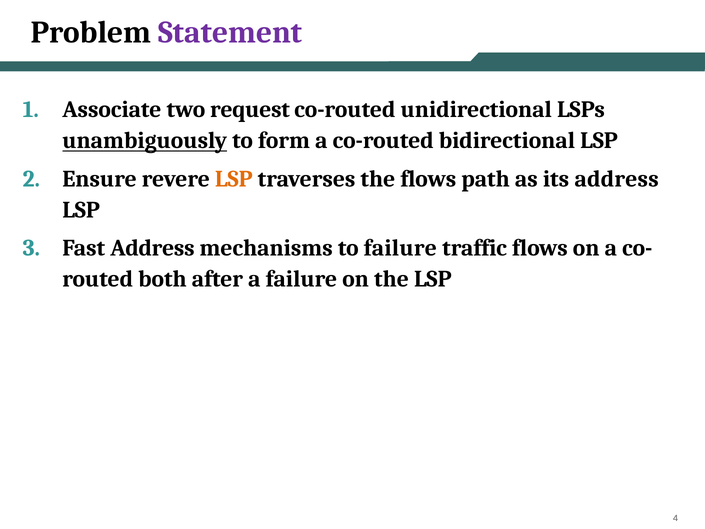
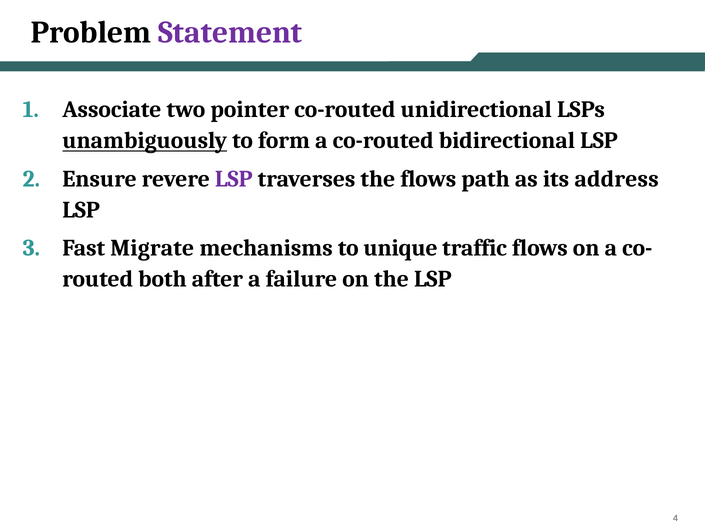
request: request -> pointer
LSP at (234, 179) colour: orange -> purple
Fast Address: Address -> Migrate
to failure: failure -> unique
